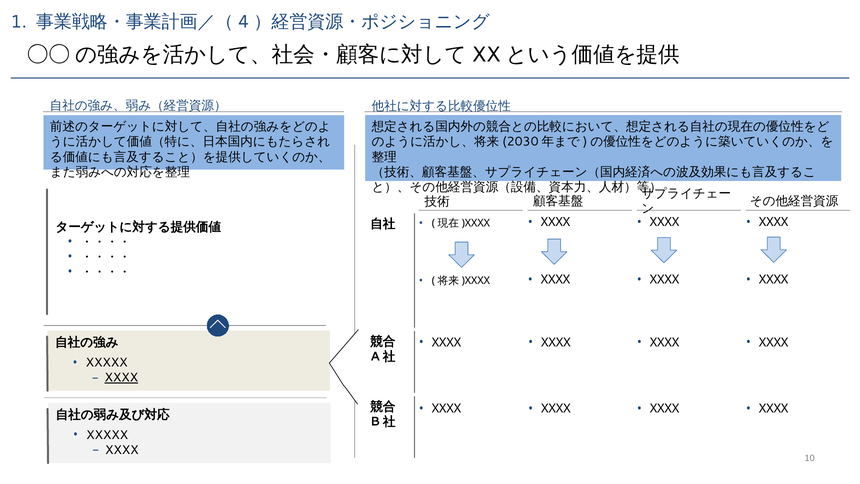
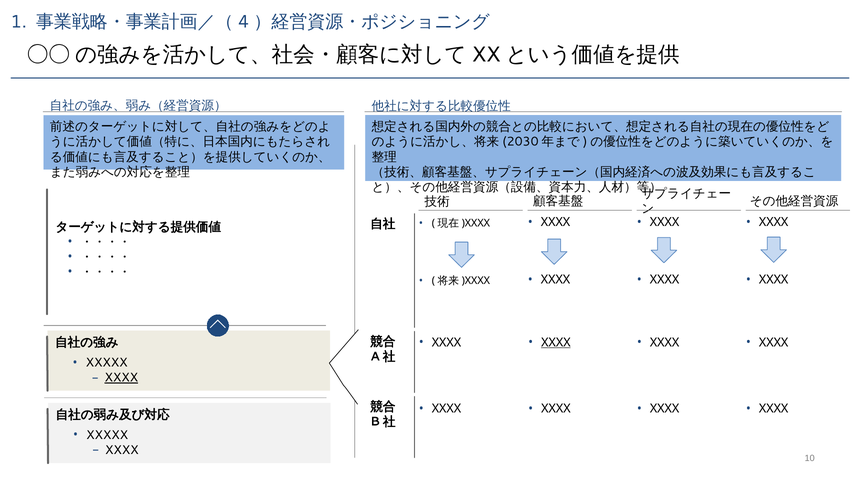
XXXX at (556, 342) underline: none -> present
